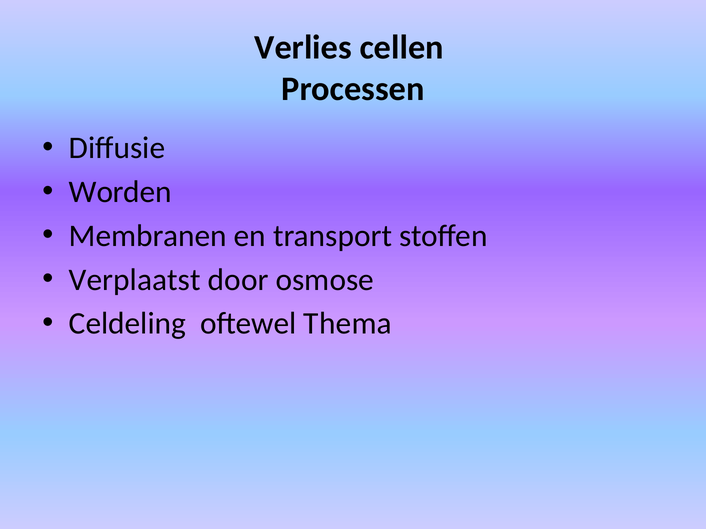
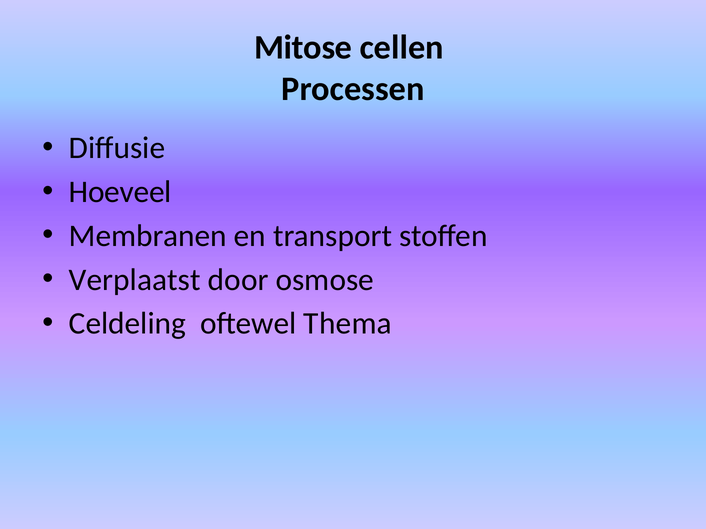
Verlies: Verlies -> Mitose
Worden: Worden -> Hoeveel
